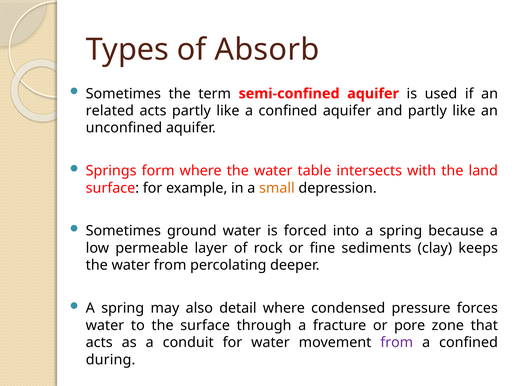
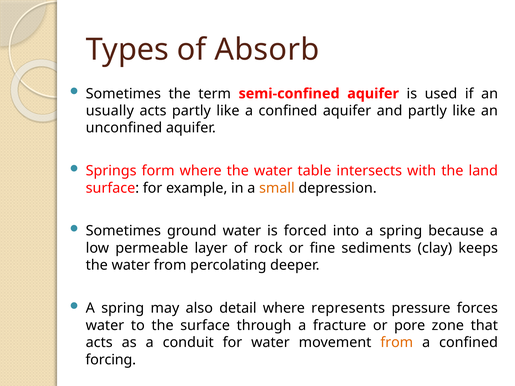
related: related -> usually
condensed: condensed -> represents
from at (397, 343) colour: purple -> orange
during: during -> forcing
